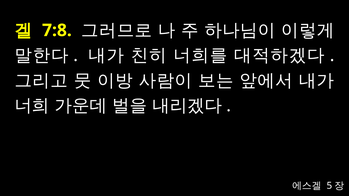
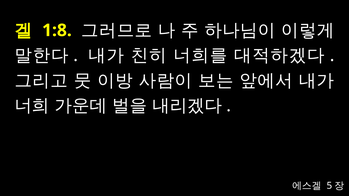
7:8: 7:8 -> 1:8
